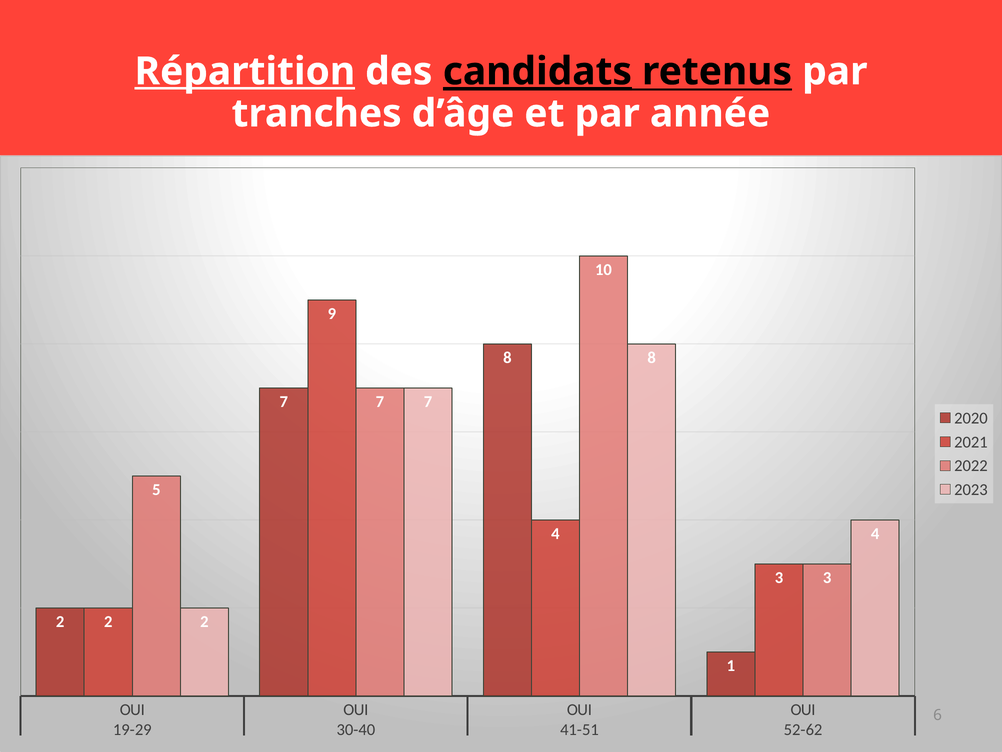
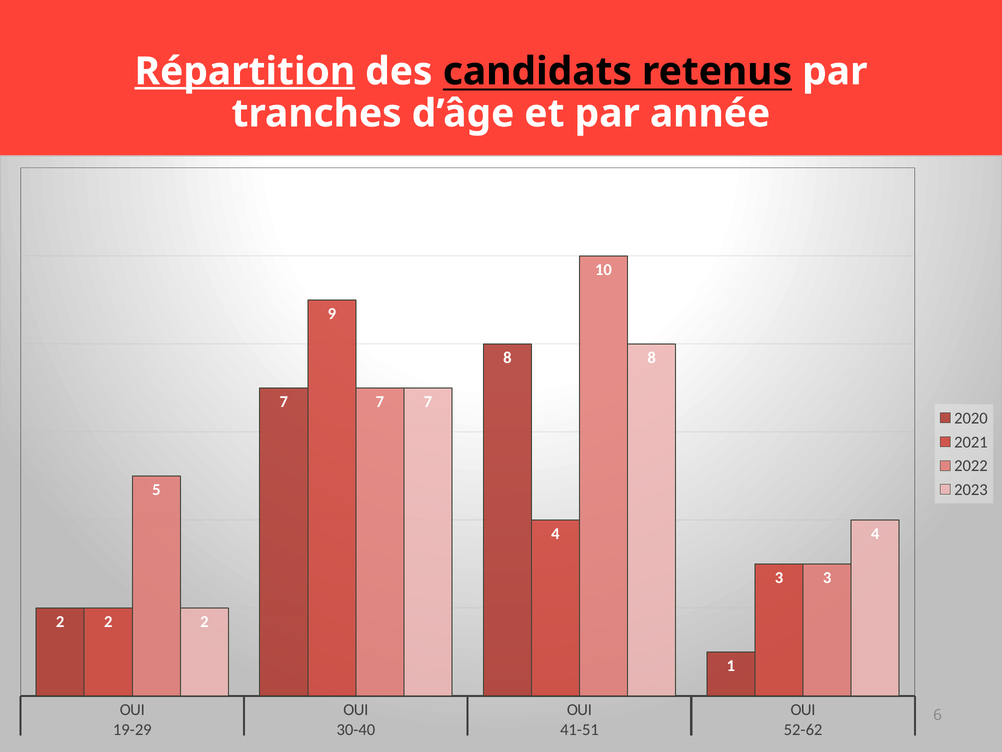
candidats underline: present -> none
